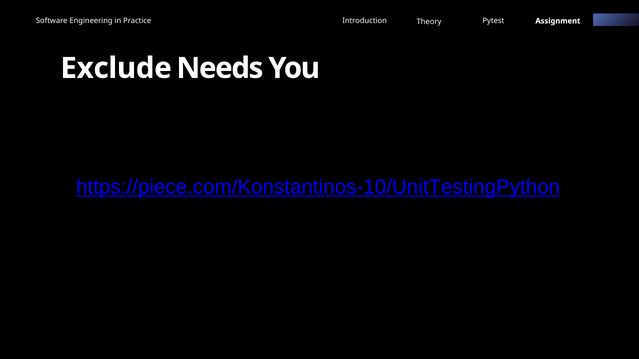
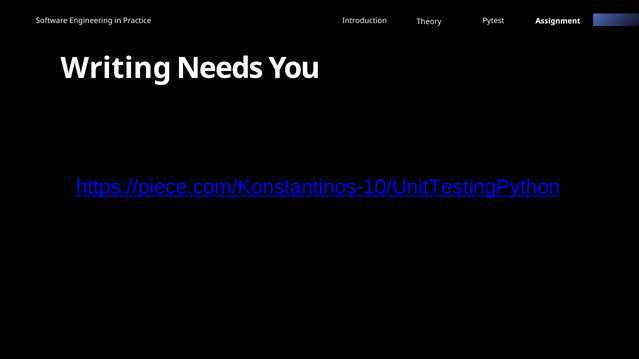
Exclude: Exclude -> Writing
